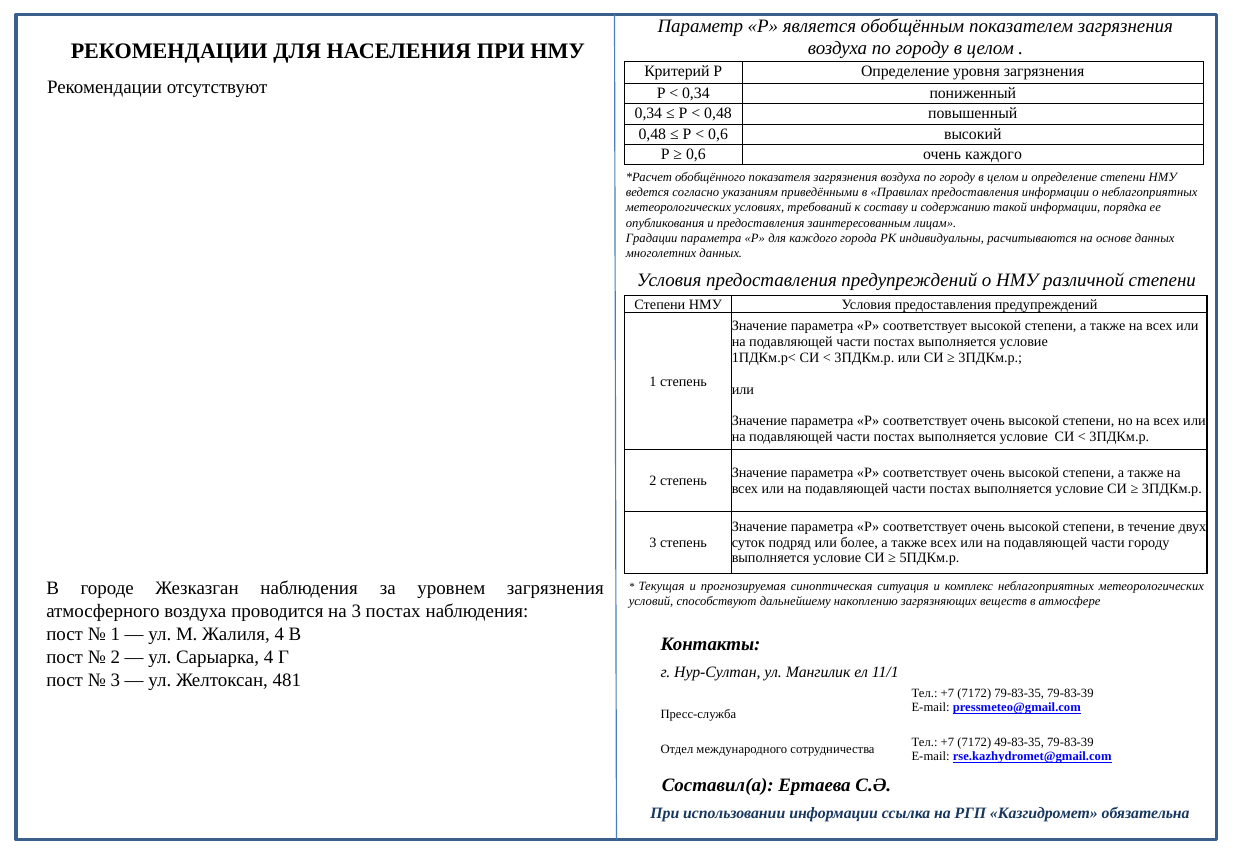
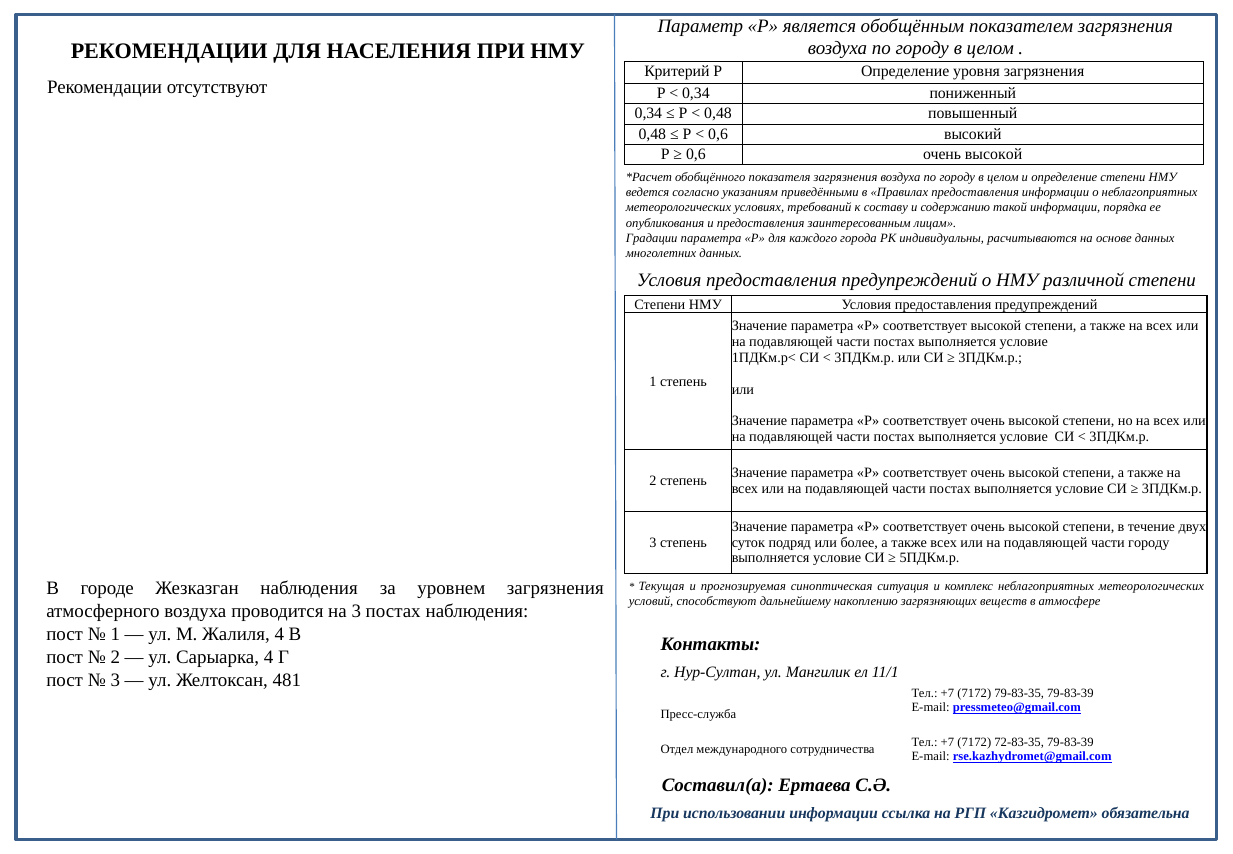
0,6 очень каждого: каждого -> высокой
49-83-35: 49-83-35 -> 72-83-35
